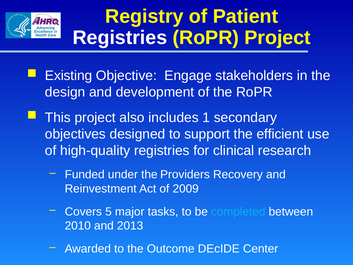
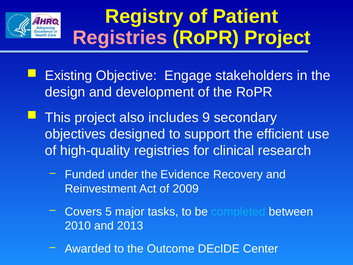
Registries at (120, 38) colour: white -> pink
1: 1 -> 9
Providers: Providers -> Evidence
